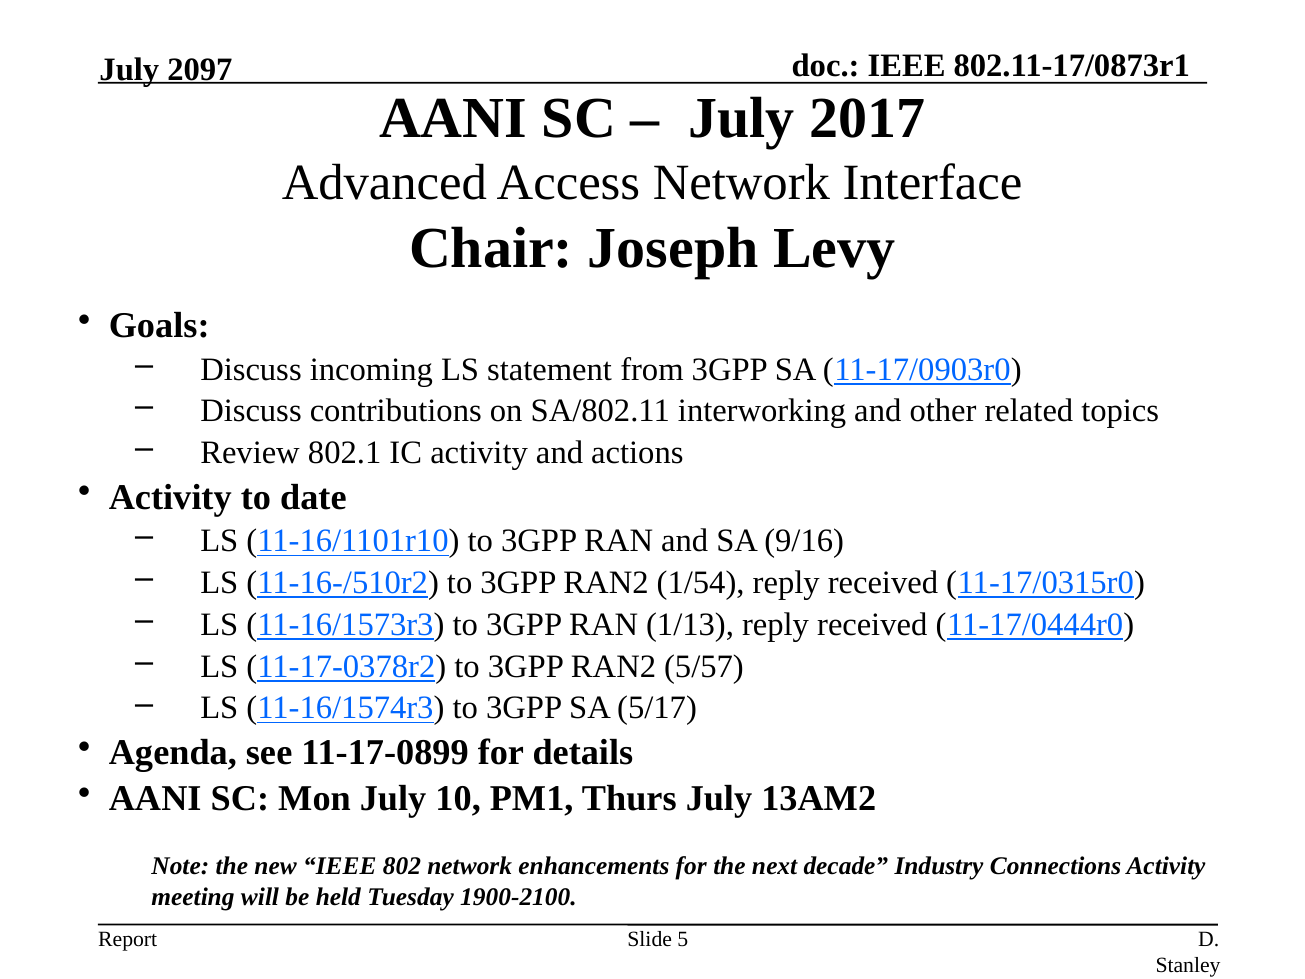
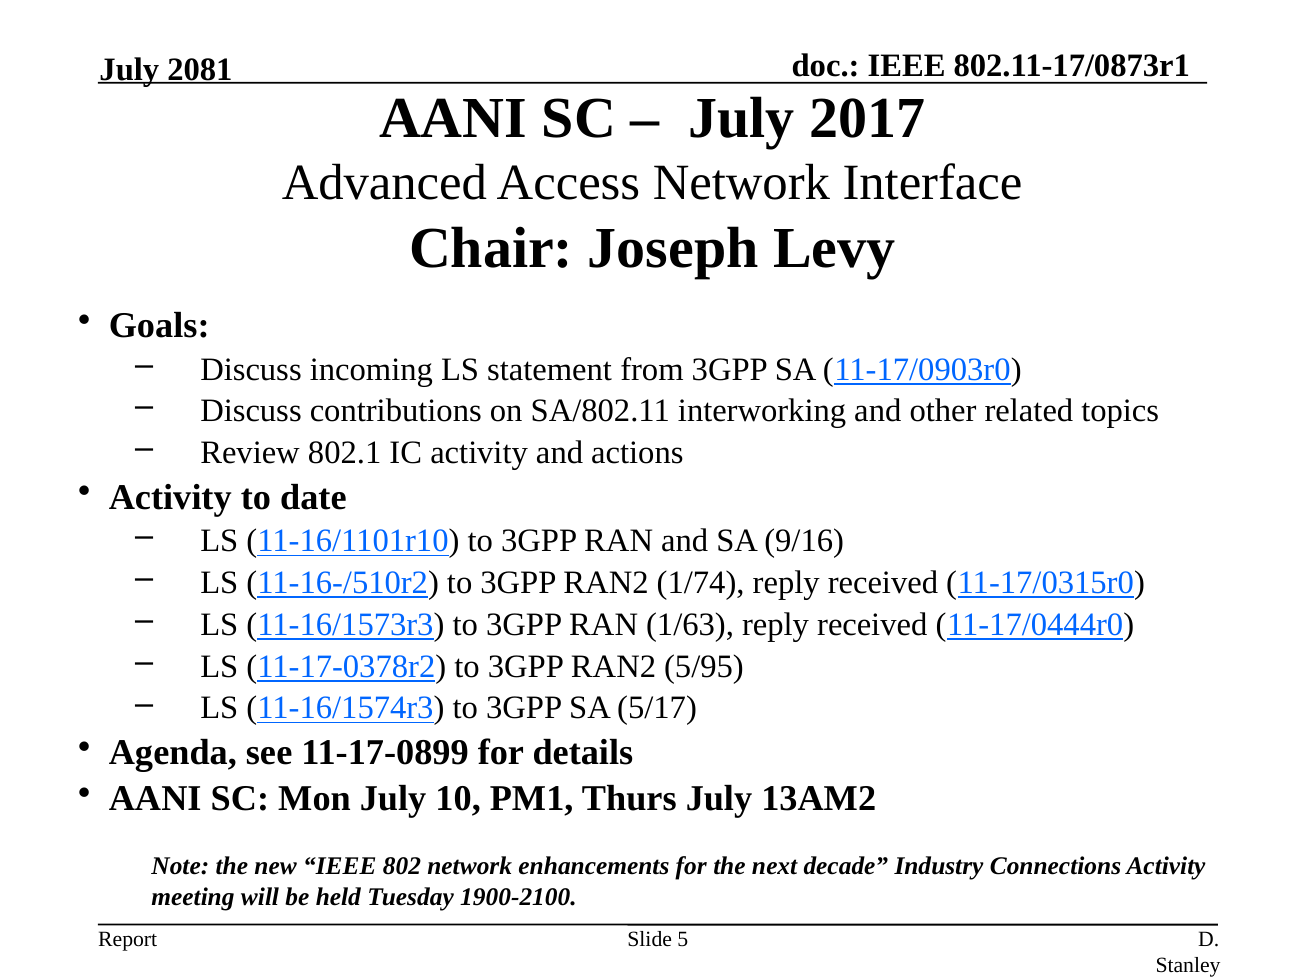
2097: 2097 -> 2081
1/54: 1/54 -> 1/74
1/13: 1/13 -> 1/63
5/57: 5/57 -> 5/95
